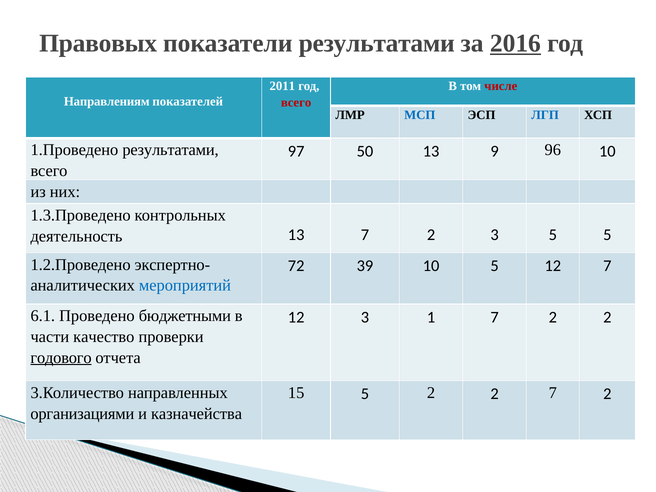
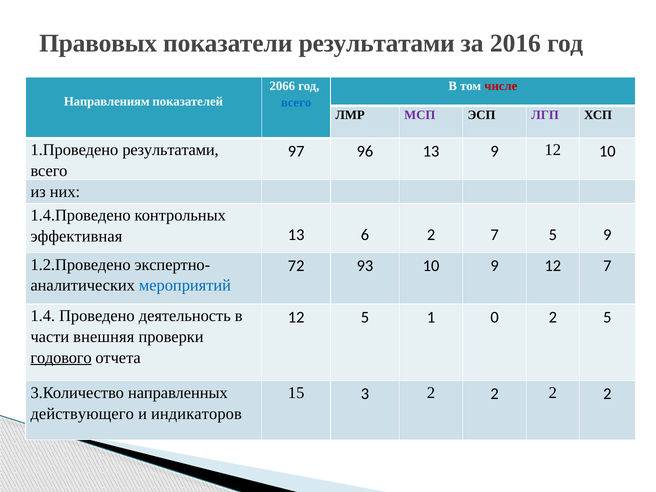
2016 underline: present -> none
2011: 2011 -> 2066
всего at (296, 102) colour: red -> blue
МСП colour: blue -> purple
ЛГП colour: blue -> purple
50: 50 -> 96
13 9 96: 96 -> 12
1.3.Проведено: 1.3.Проведено -> 1.4.Проведено
деятельность: деятельность -> эффективная
13 7: 7 -> 6
2 3: 3 -> 7
5 5: 5 -> 9
39: 39 -> 93
10 5: 5 -> 9
6.1: 6.1 -> 1.4
бюджетными: бюджетными -> деятельность
12 3: 3 -> 5
1 7: 7 -> 0
2 at (607, 317): 2 -> 5
качество: качество -> внешняя
15 5: 5 -> 3
7 at (553, 393): 7 -> 2
организациями: организациями -> действующего
казначейства: казначейства -> индикаторов
